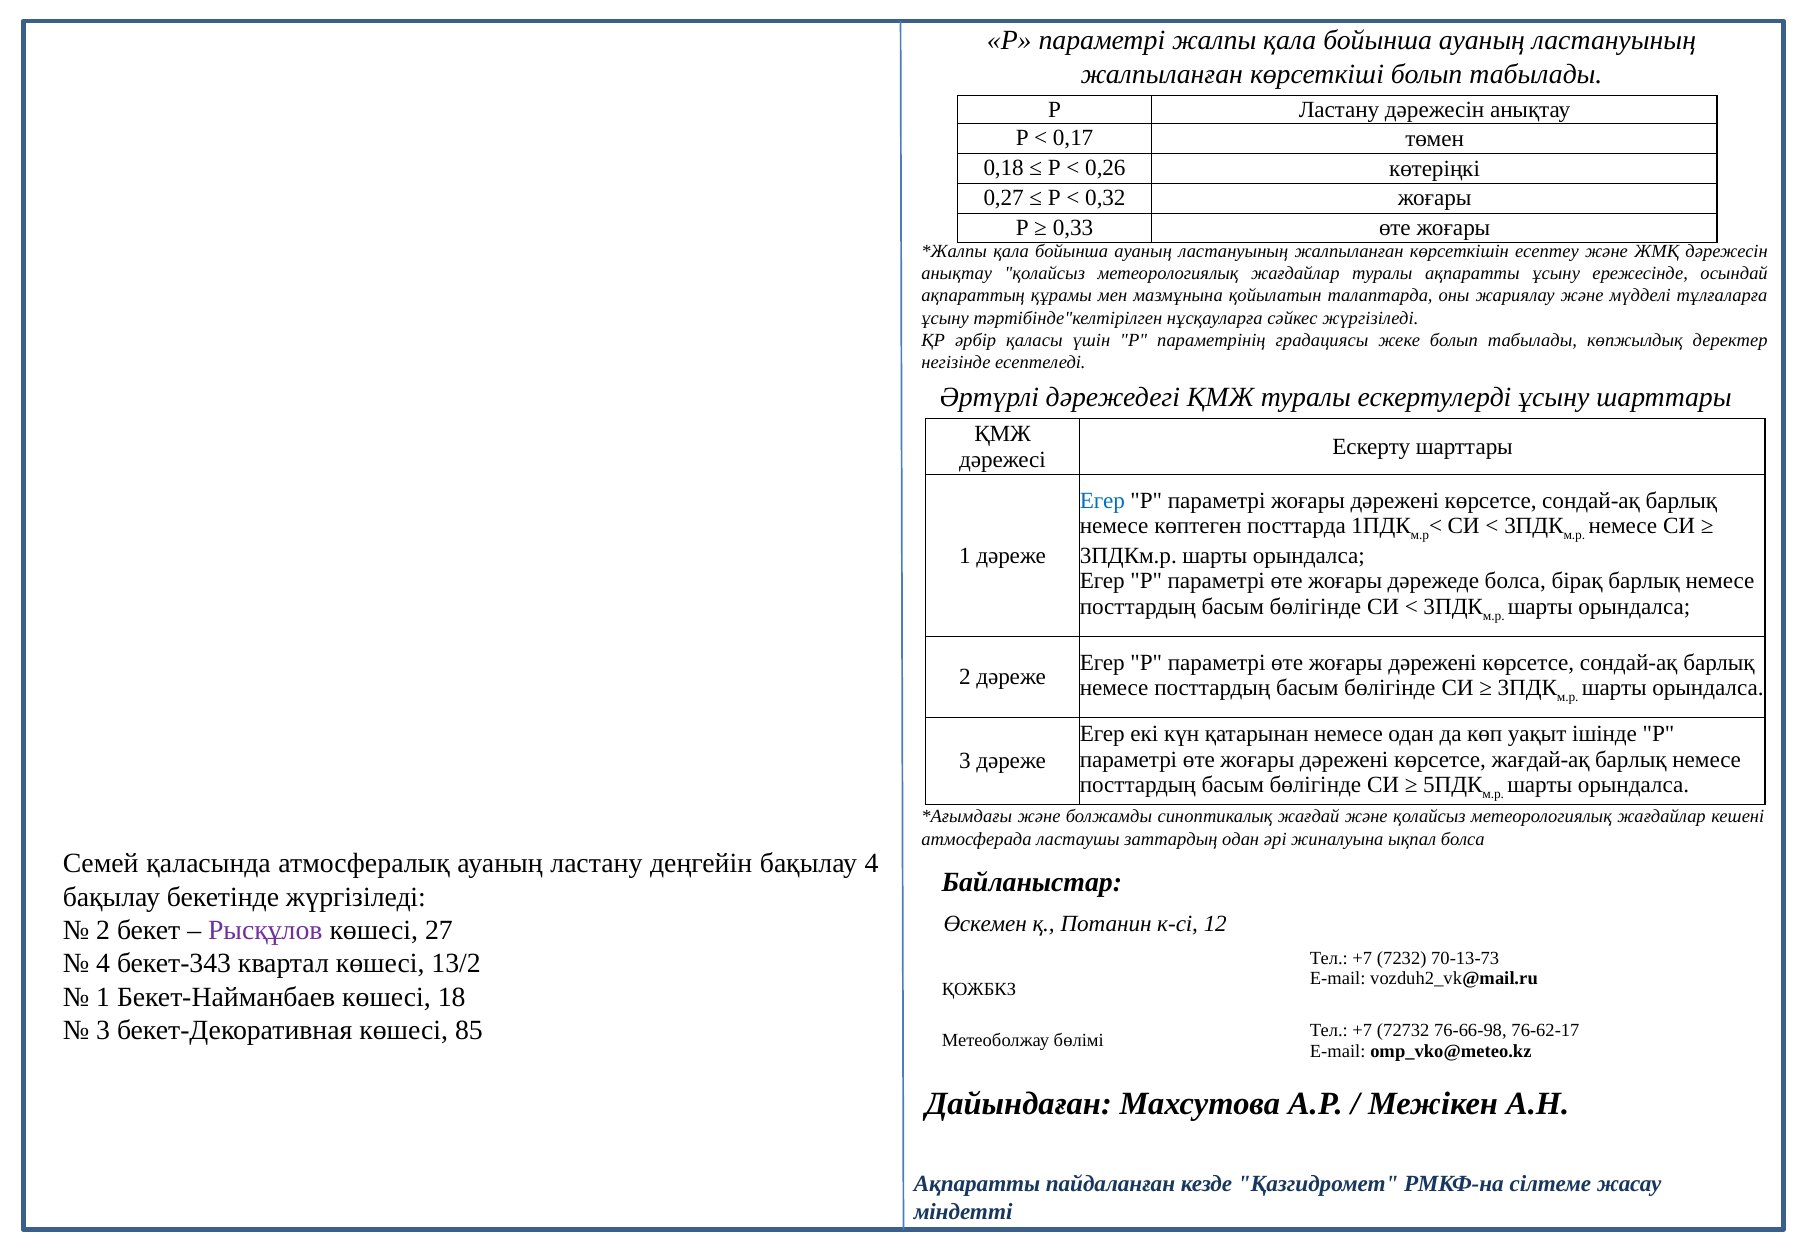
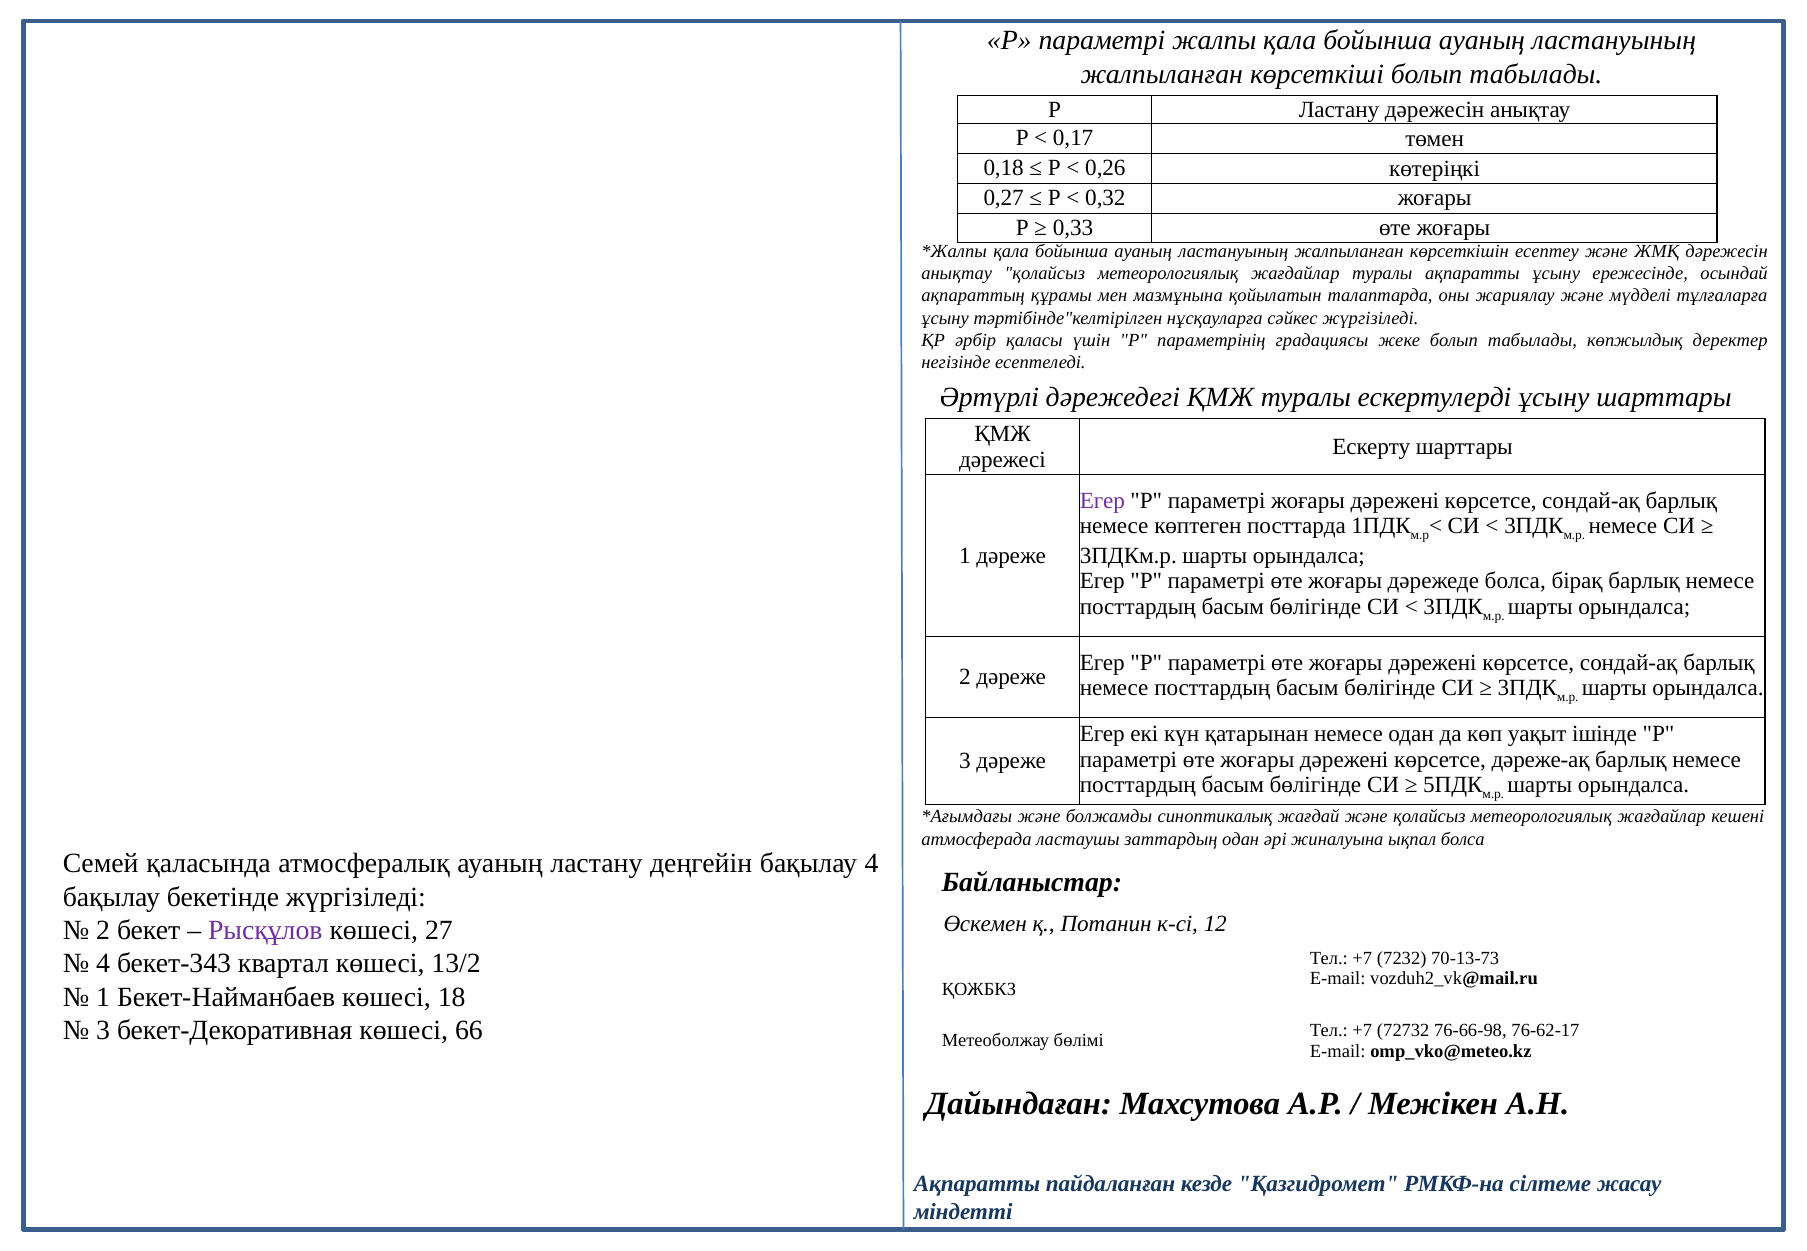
Егер at (1102, 501) colour: blue -> purple
жағдай-ақ: жағдай-ақ -> дәреже-ақ
85: 85 -> 66
